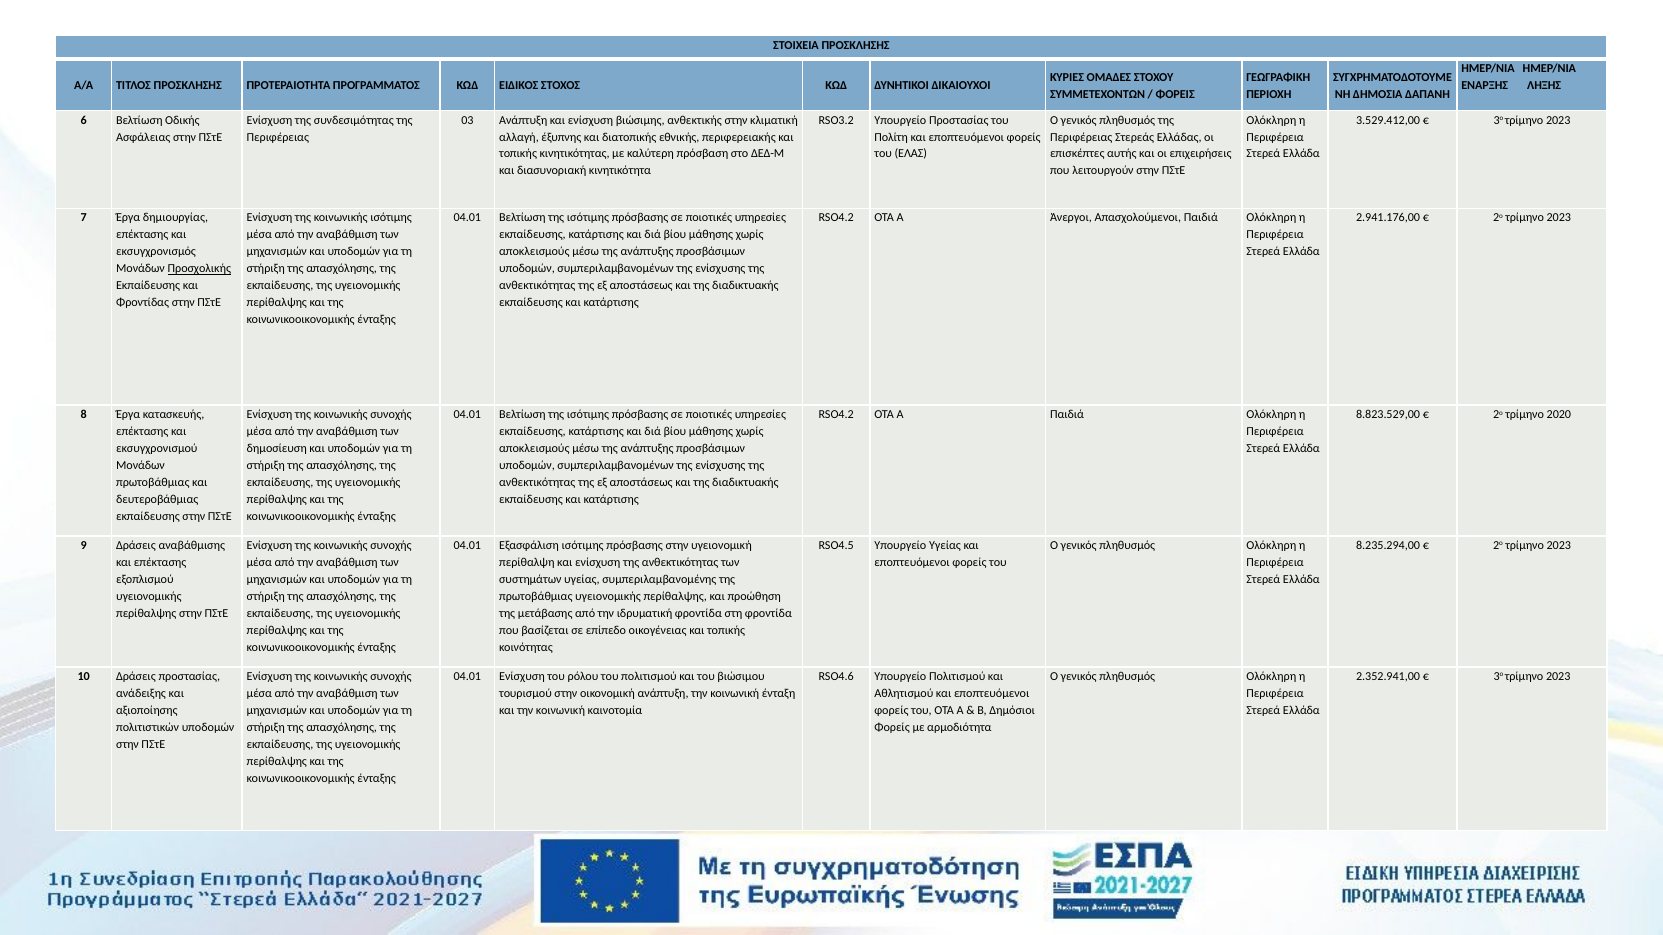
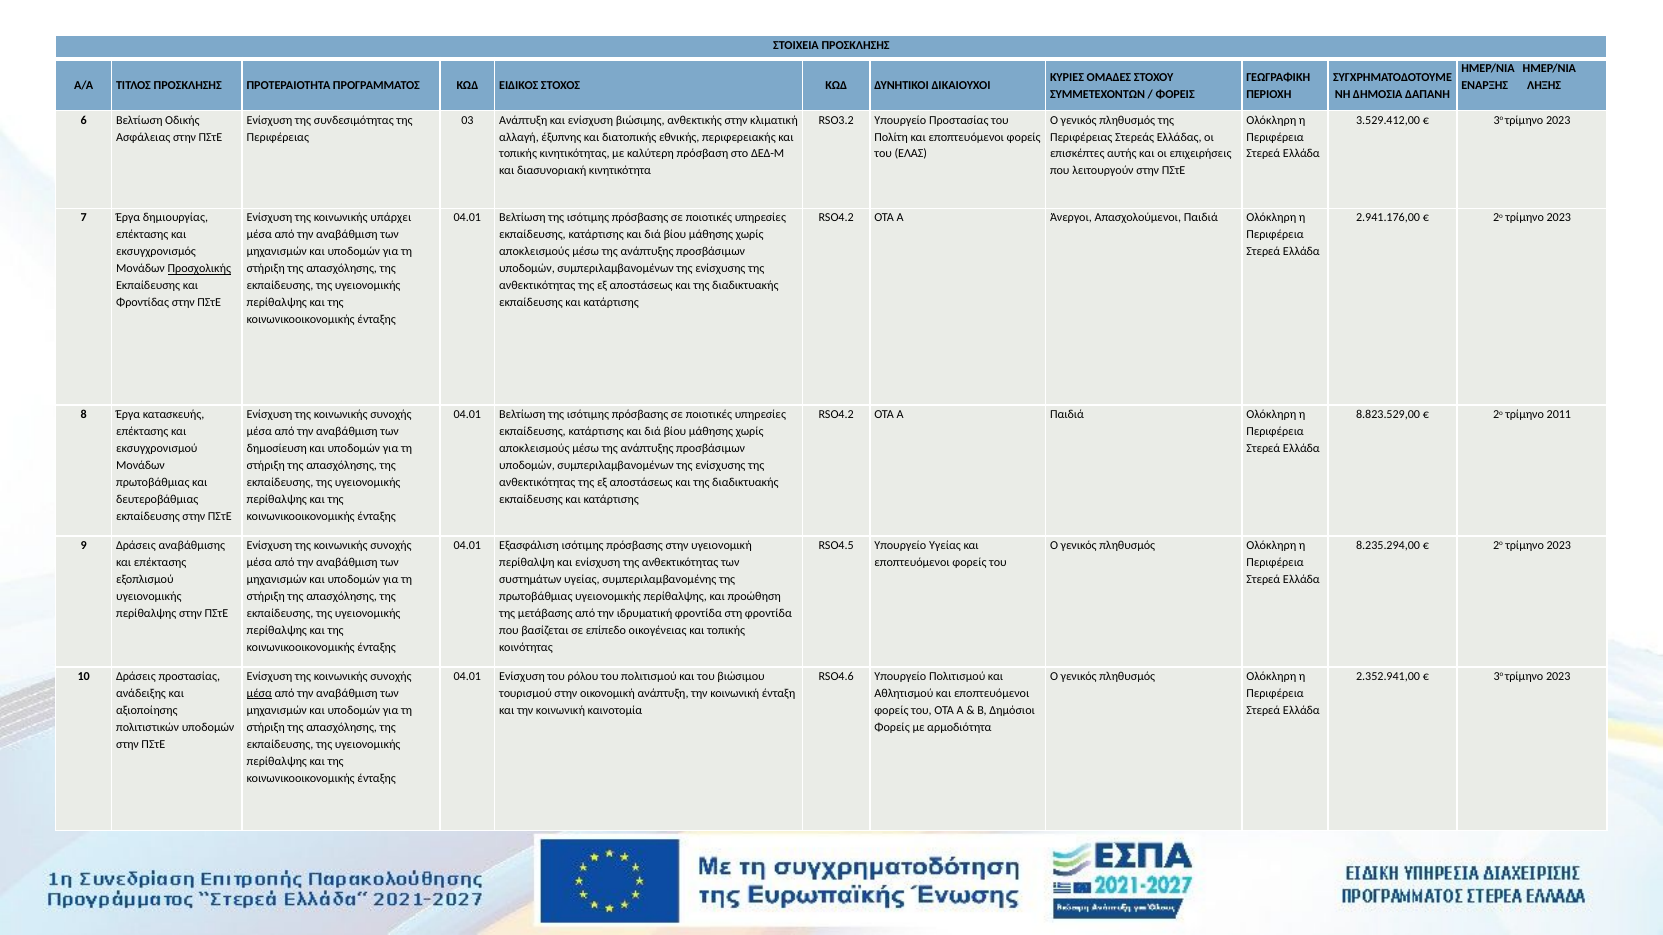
κοινωνικής ισότιμης: ισότιμης -> υπάρχει
2020: 2020 -> 2011
μέσα at (259, 694) underline: none -> present
